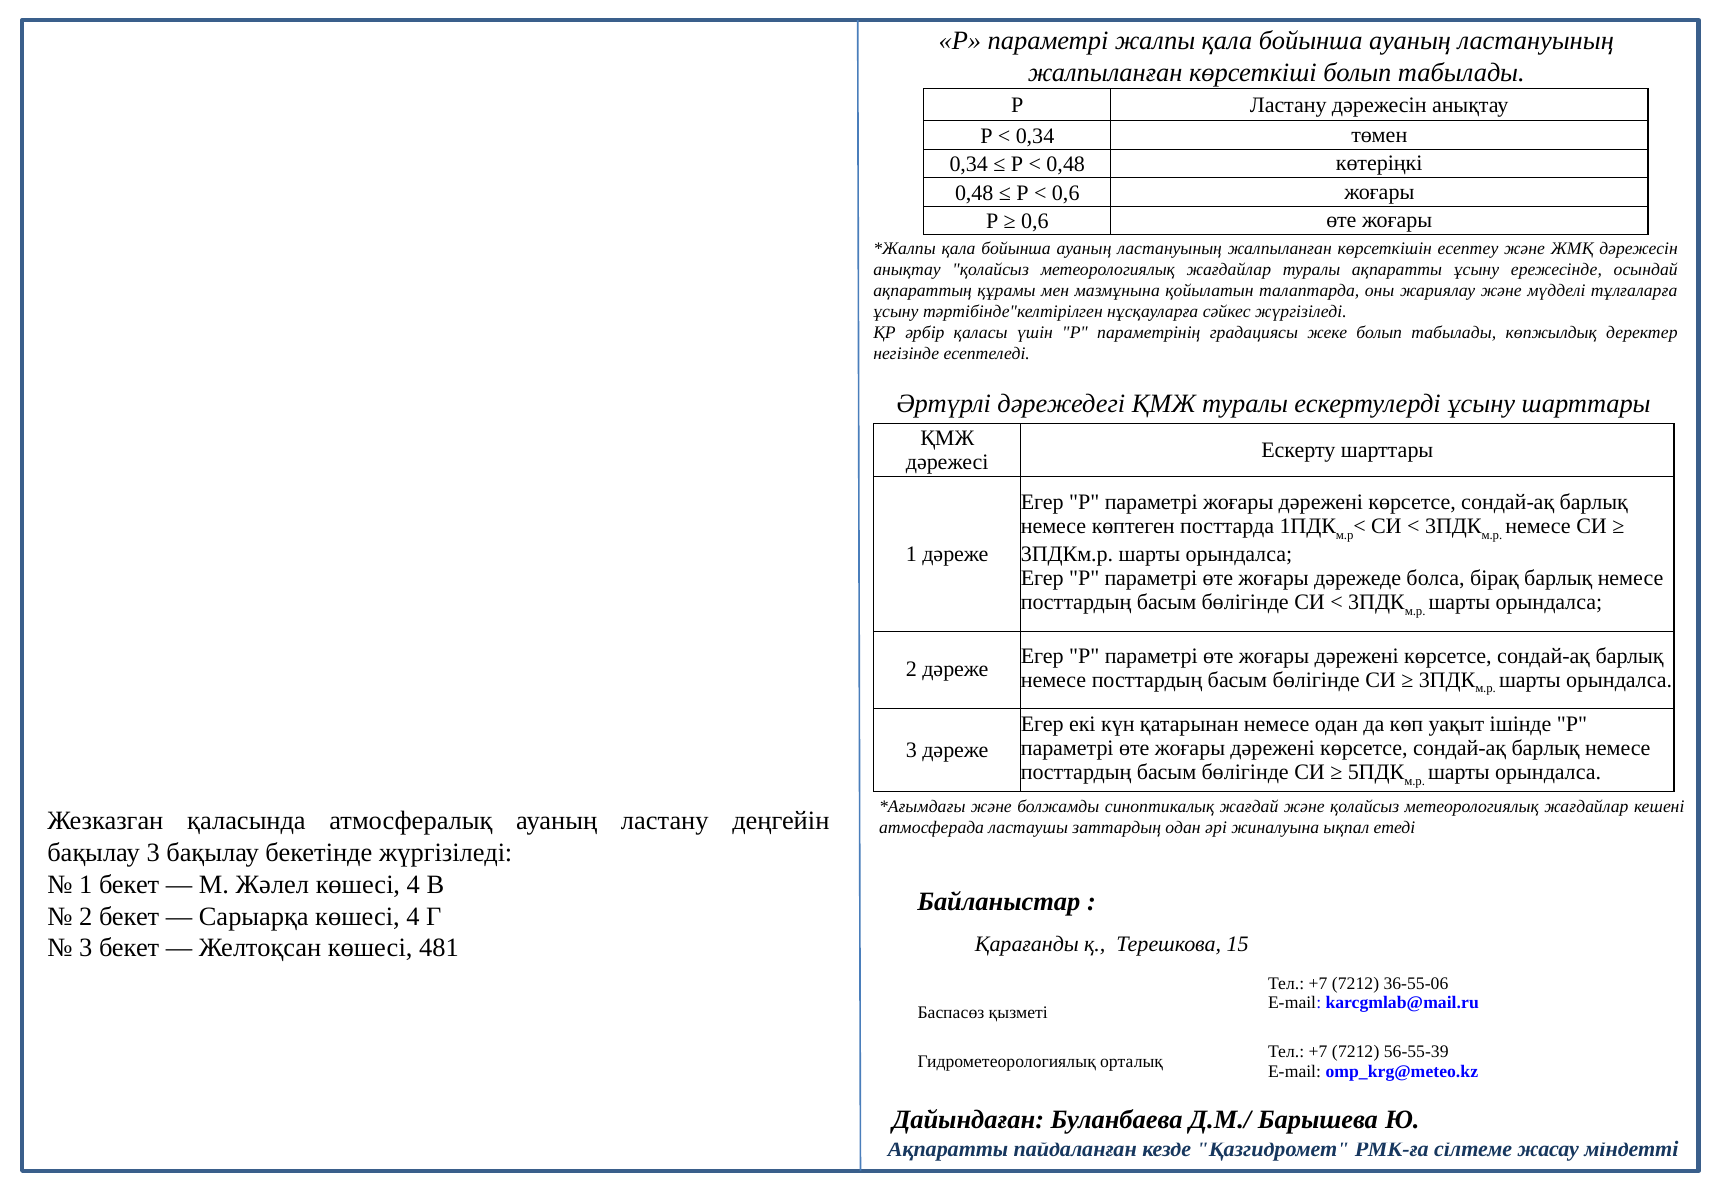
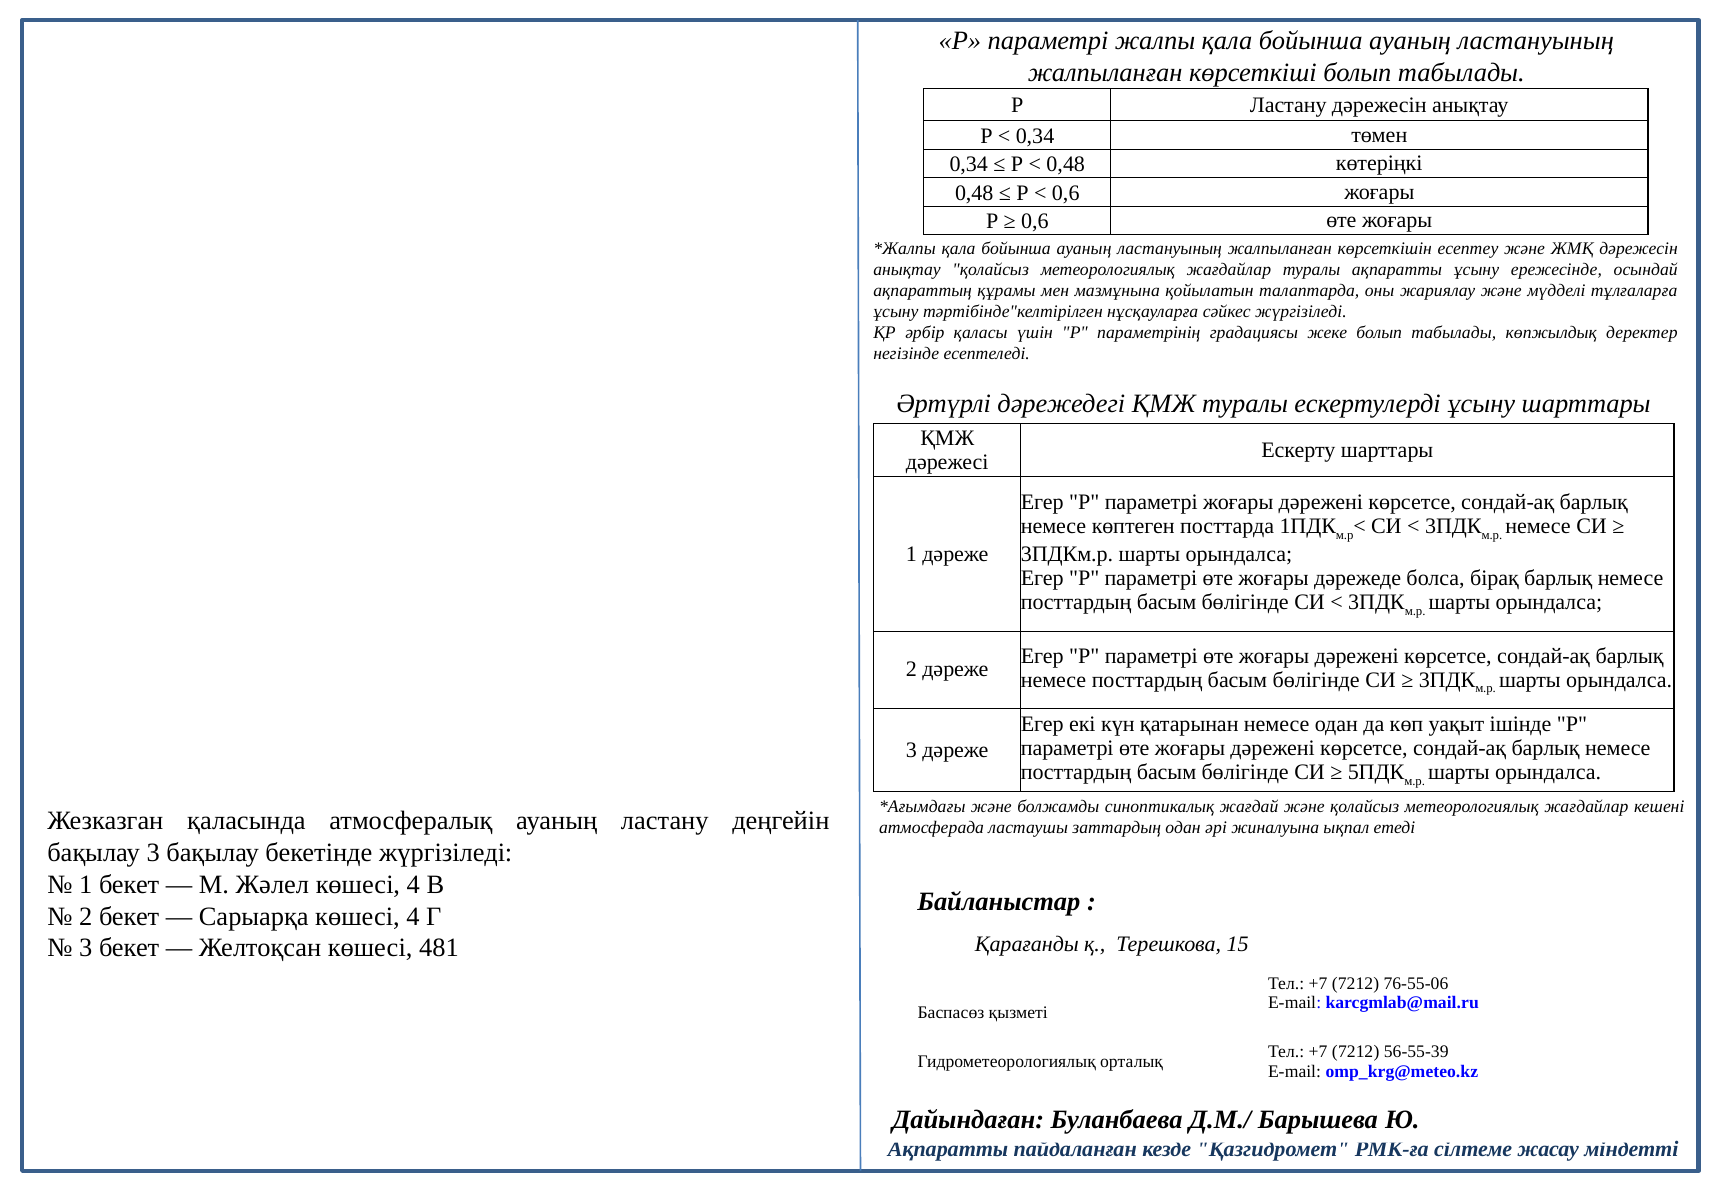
36-55-06: 36-55-06 -> 76-55-06
